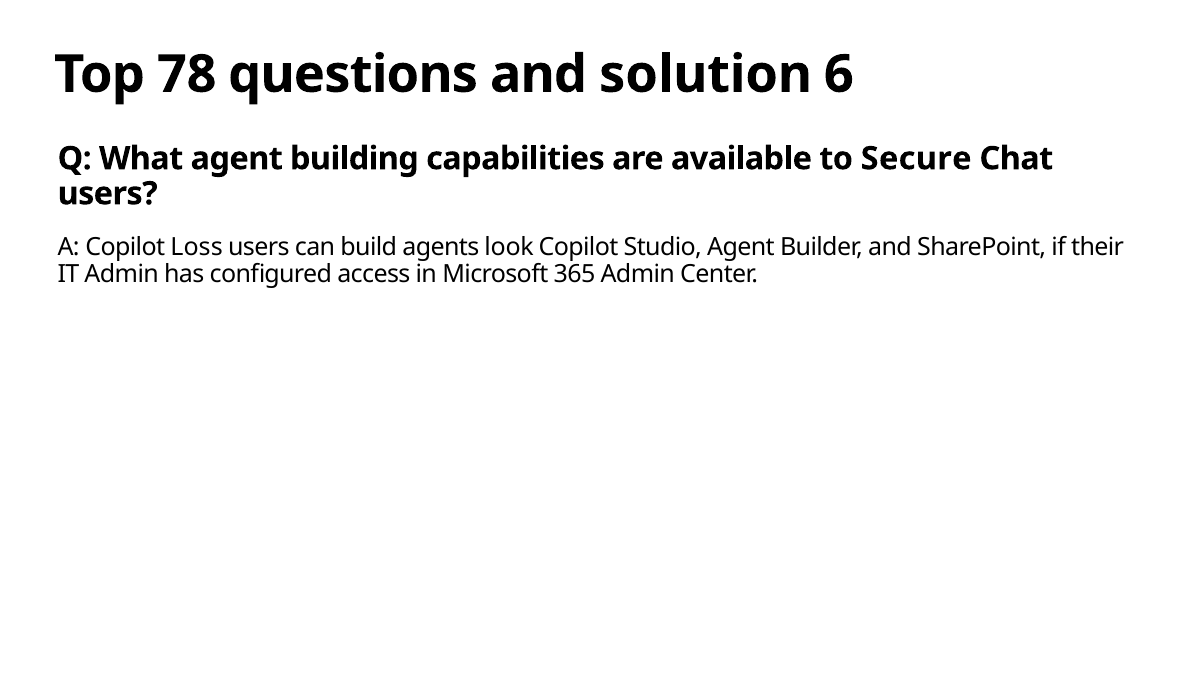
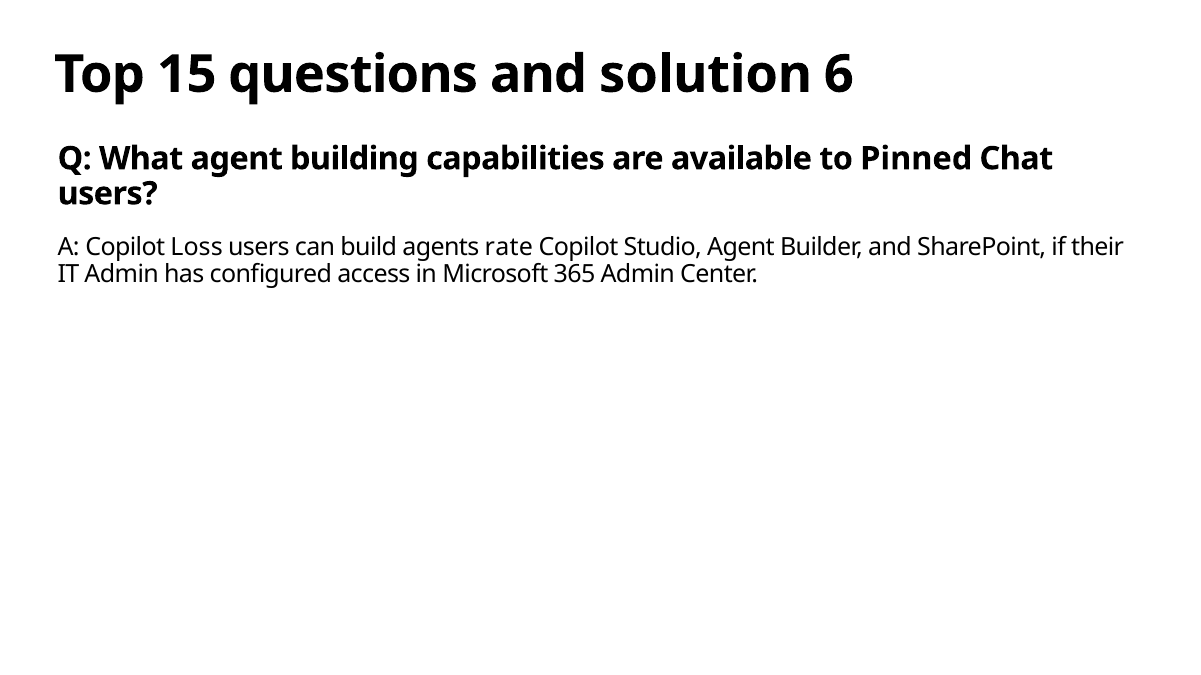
78: 78 -> 15
Secure: Secure -> Pinned
look: look -> rate
